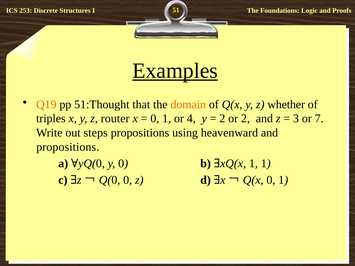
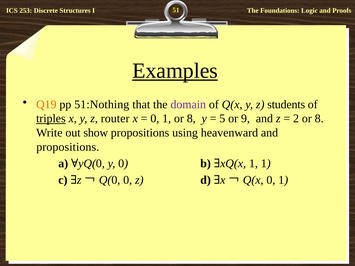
51:Thought: 51:Thought -> 51:Nothing
domain colour: orange -> purple
whether: whether -> students
triples underline: none -> present
1 or 4: 4 -> 8
2 at (222, 119): 2 -> 5
or 2: 2 -> 9
3: 3 -> 2
7 at (319, 119): 7 -> 8
steps: steps -> show
